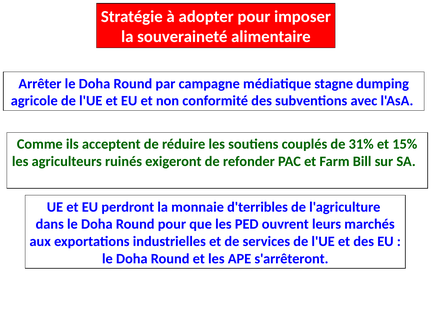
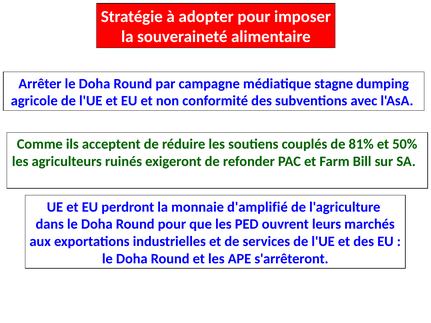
31%: 31% -> 81%
15%: 15% -> 50%
d'terribles: d'terribles -> d'amplifié
